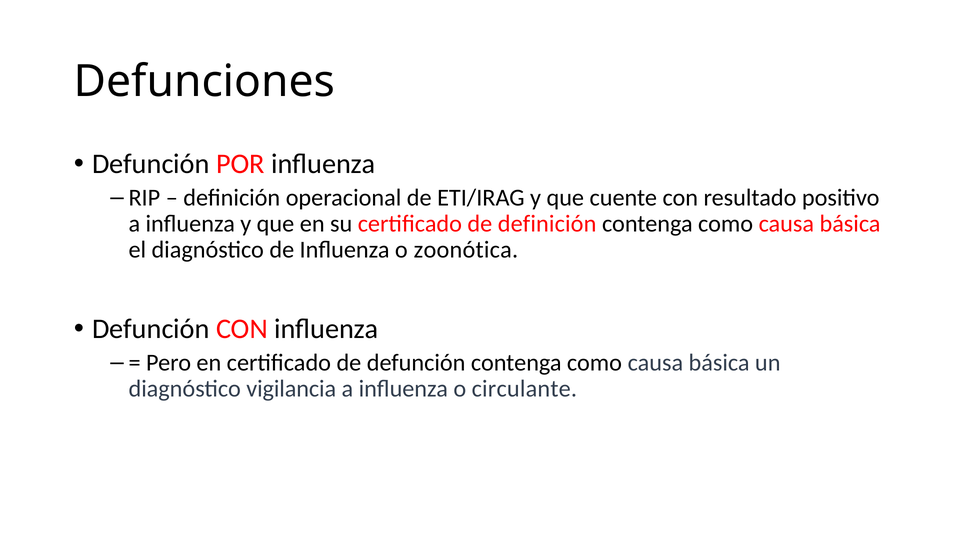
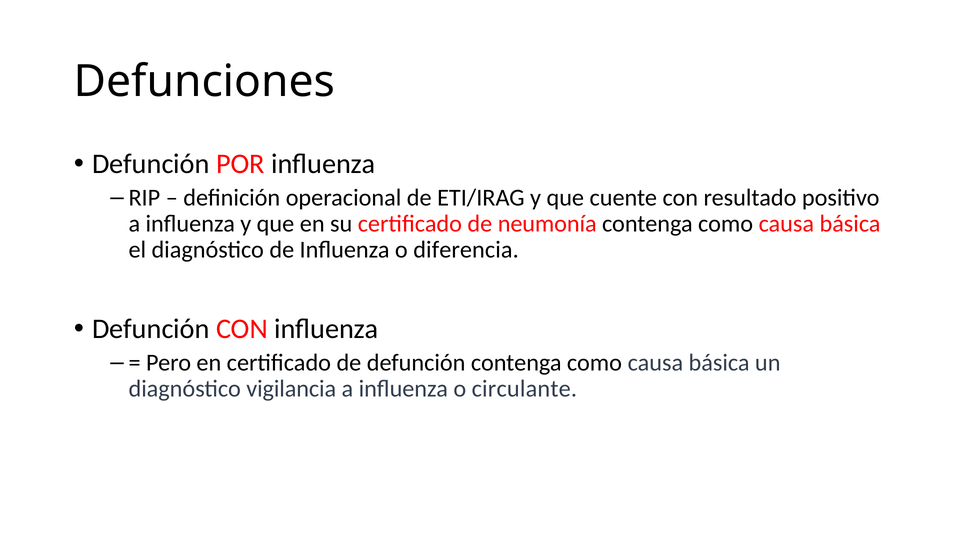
de definición: definición -> neumonía
zoonótica: zoonótica -> diferencia
